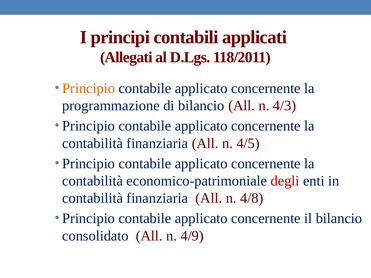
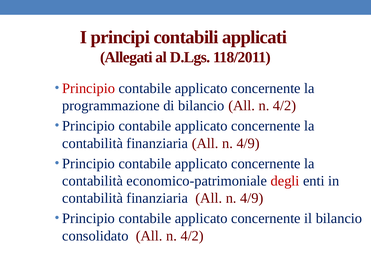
Principio at (89, 88) colour: orange -> red
bilancio All n 4/3: 4/3 -> 4/2
4/5 at (248, 143): 4/5 -> 4/9
4/8 at (252, 198): 4/8 -> 4/9
consolidato All n 4/9: 4/9 -> 4/2
